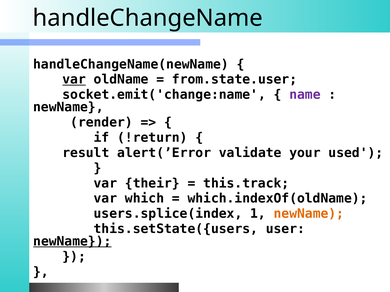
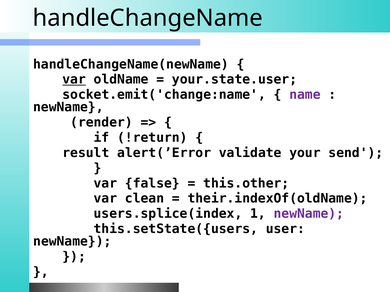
from.state.user: from.state.user -> your.state.user
used: used -> send
their: their -> false
this.track: this.track -> this.other
which: which -> clean
which.indexOf(oldName: which.indexOf(oldName -> their.indexOf(oldName
newName at (309, 214) colour: orange -> purple
newName at (72, 242) underline: present -> none
